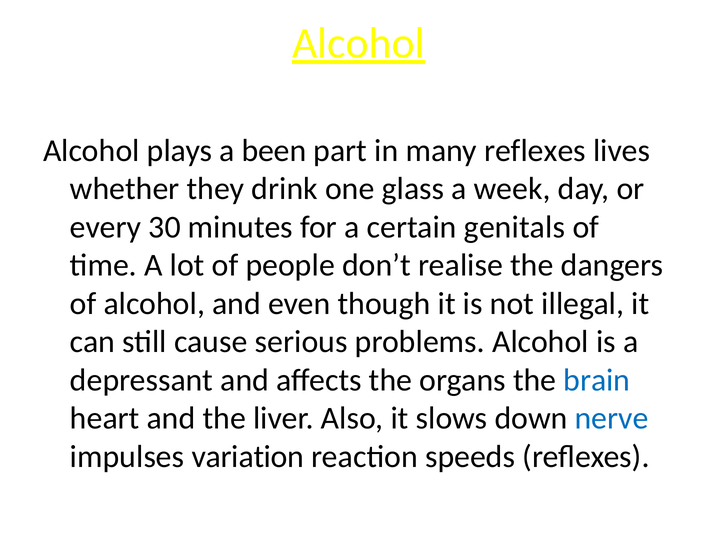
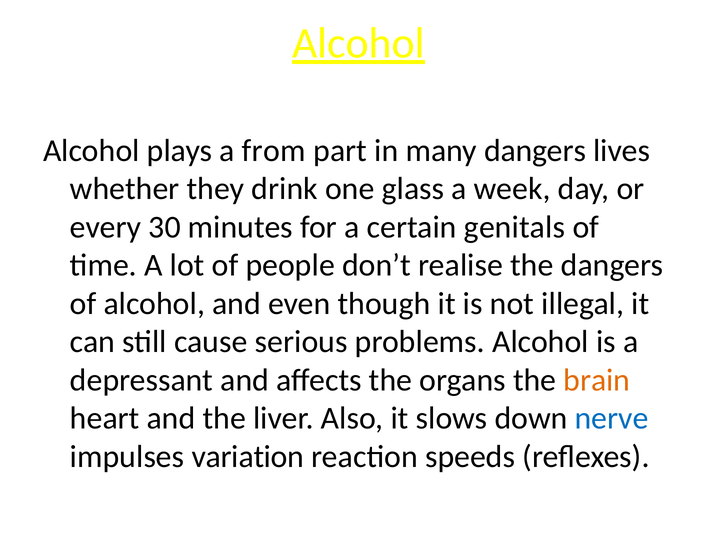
been: been -> from
many reflexes: reflexes -> dangers
brain colour: blue -> orange
